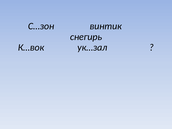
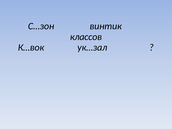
снегирь: снегирь -> классов
